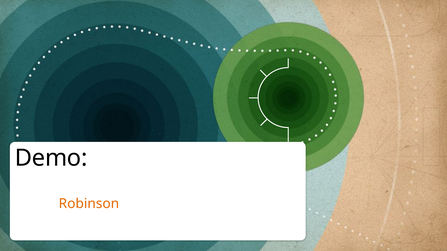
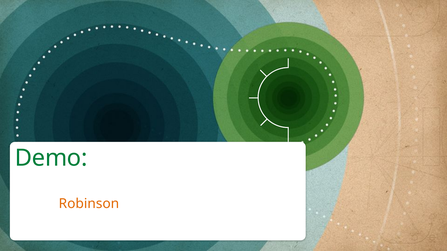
Demo colour: black -> green
